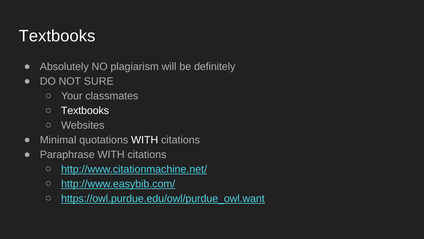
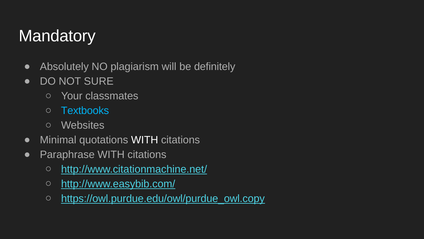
Textbooks at (57, 36): Textbooks -> Mandatory
Textbooks at (85, 111) colour: white -> light blue
https://owl.purdue.edu/owl/purdue_owl.want: https://owl.purdue.edu/owl/purdue_owl.want -> https://owl.purdue.edu/owl/purdue_owl.copy
